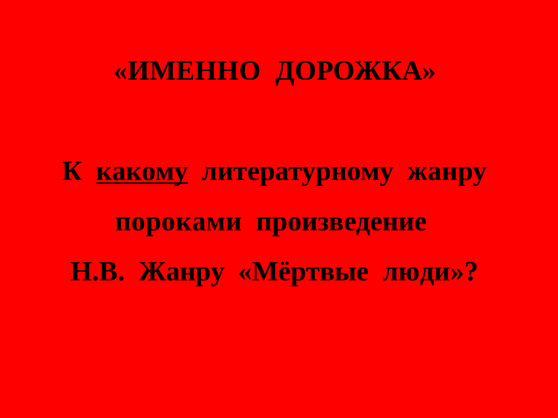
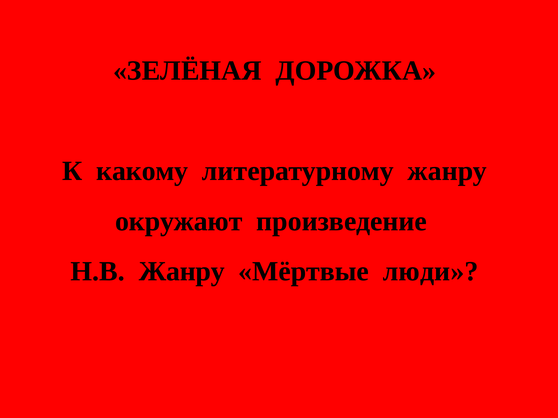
ИМЕННО: ИМЕННО -> ЗЕЛЁНАЯ
какому underline: present -> none
пороками: пороками -> окружают
